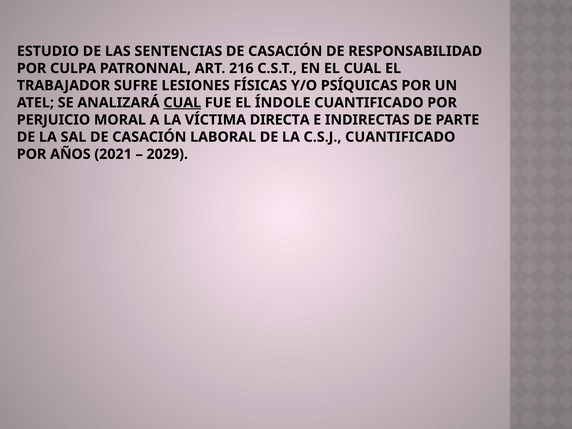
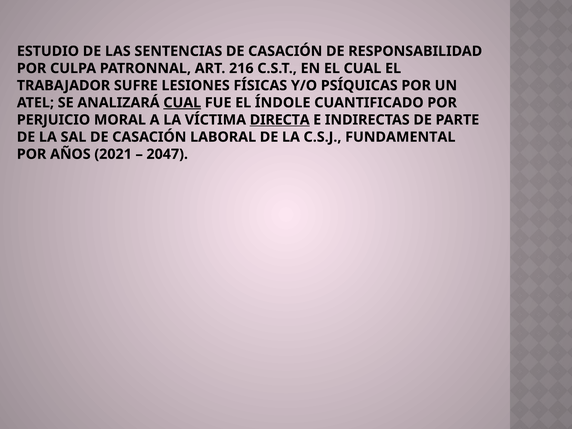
DIRECTA underline: none -> present
C.S.J CUANTIFICADO: CUANTIFICADO -> FUNDAMENTAL
2029: 2029 -> 2047
